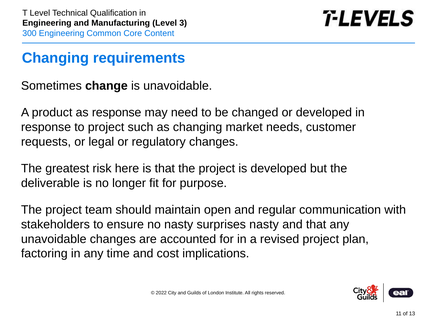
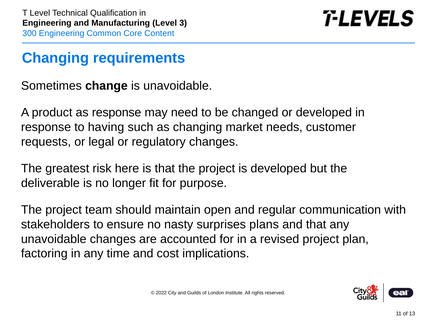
to project: project -> having
surprises nasty: nasty -> plans
